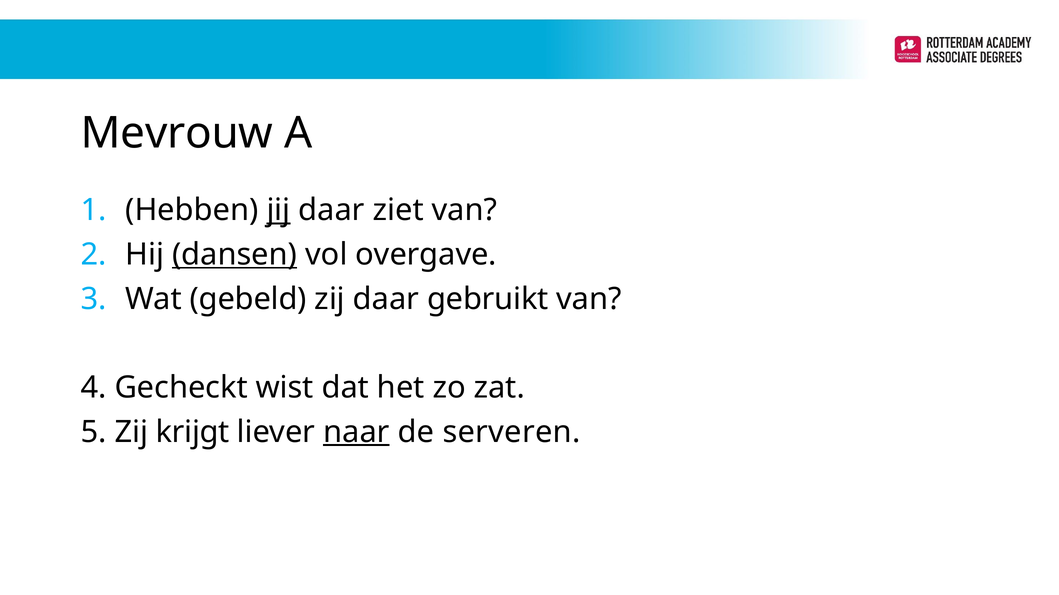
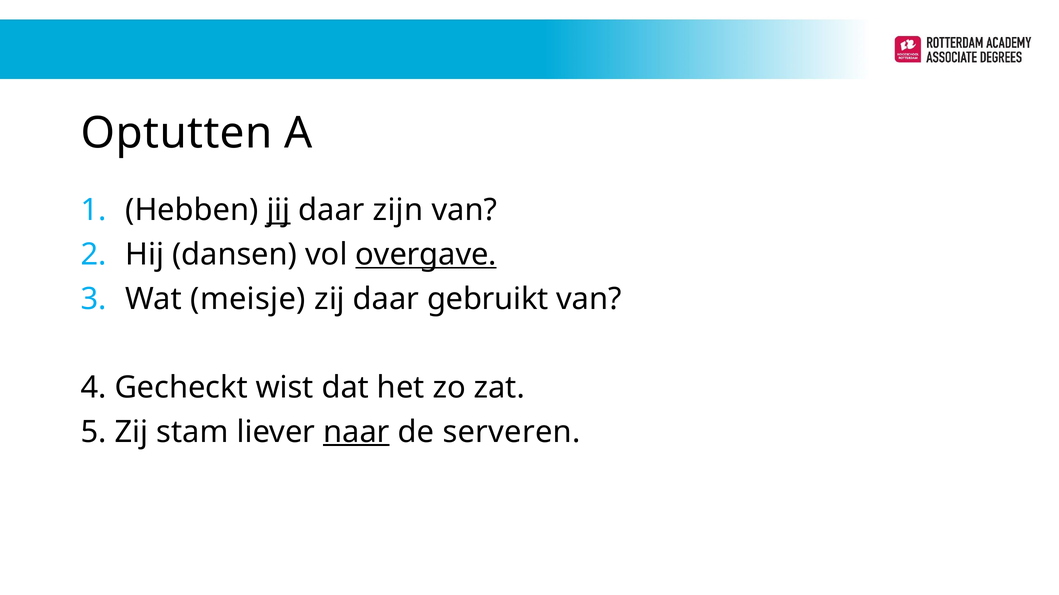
Mevrouw: Mevrouw -> Optutten
ziet: ziet -> zijn
dansen underline: present -> none
overgave underline: none -> present
gebeld: gebeld -> meisje
krijgt: krijgt -> stam
